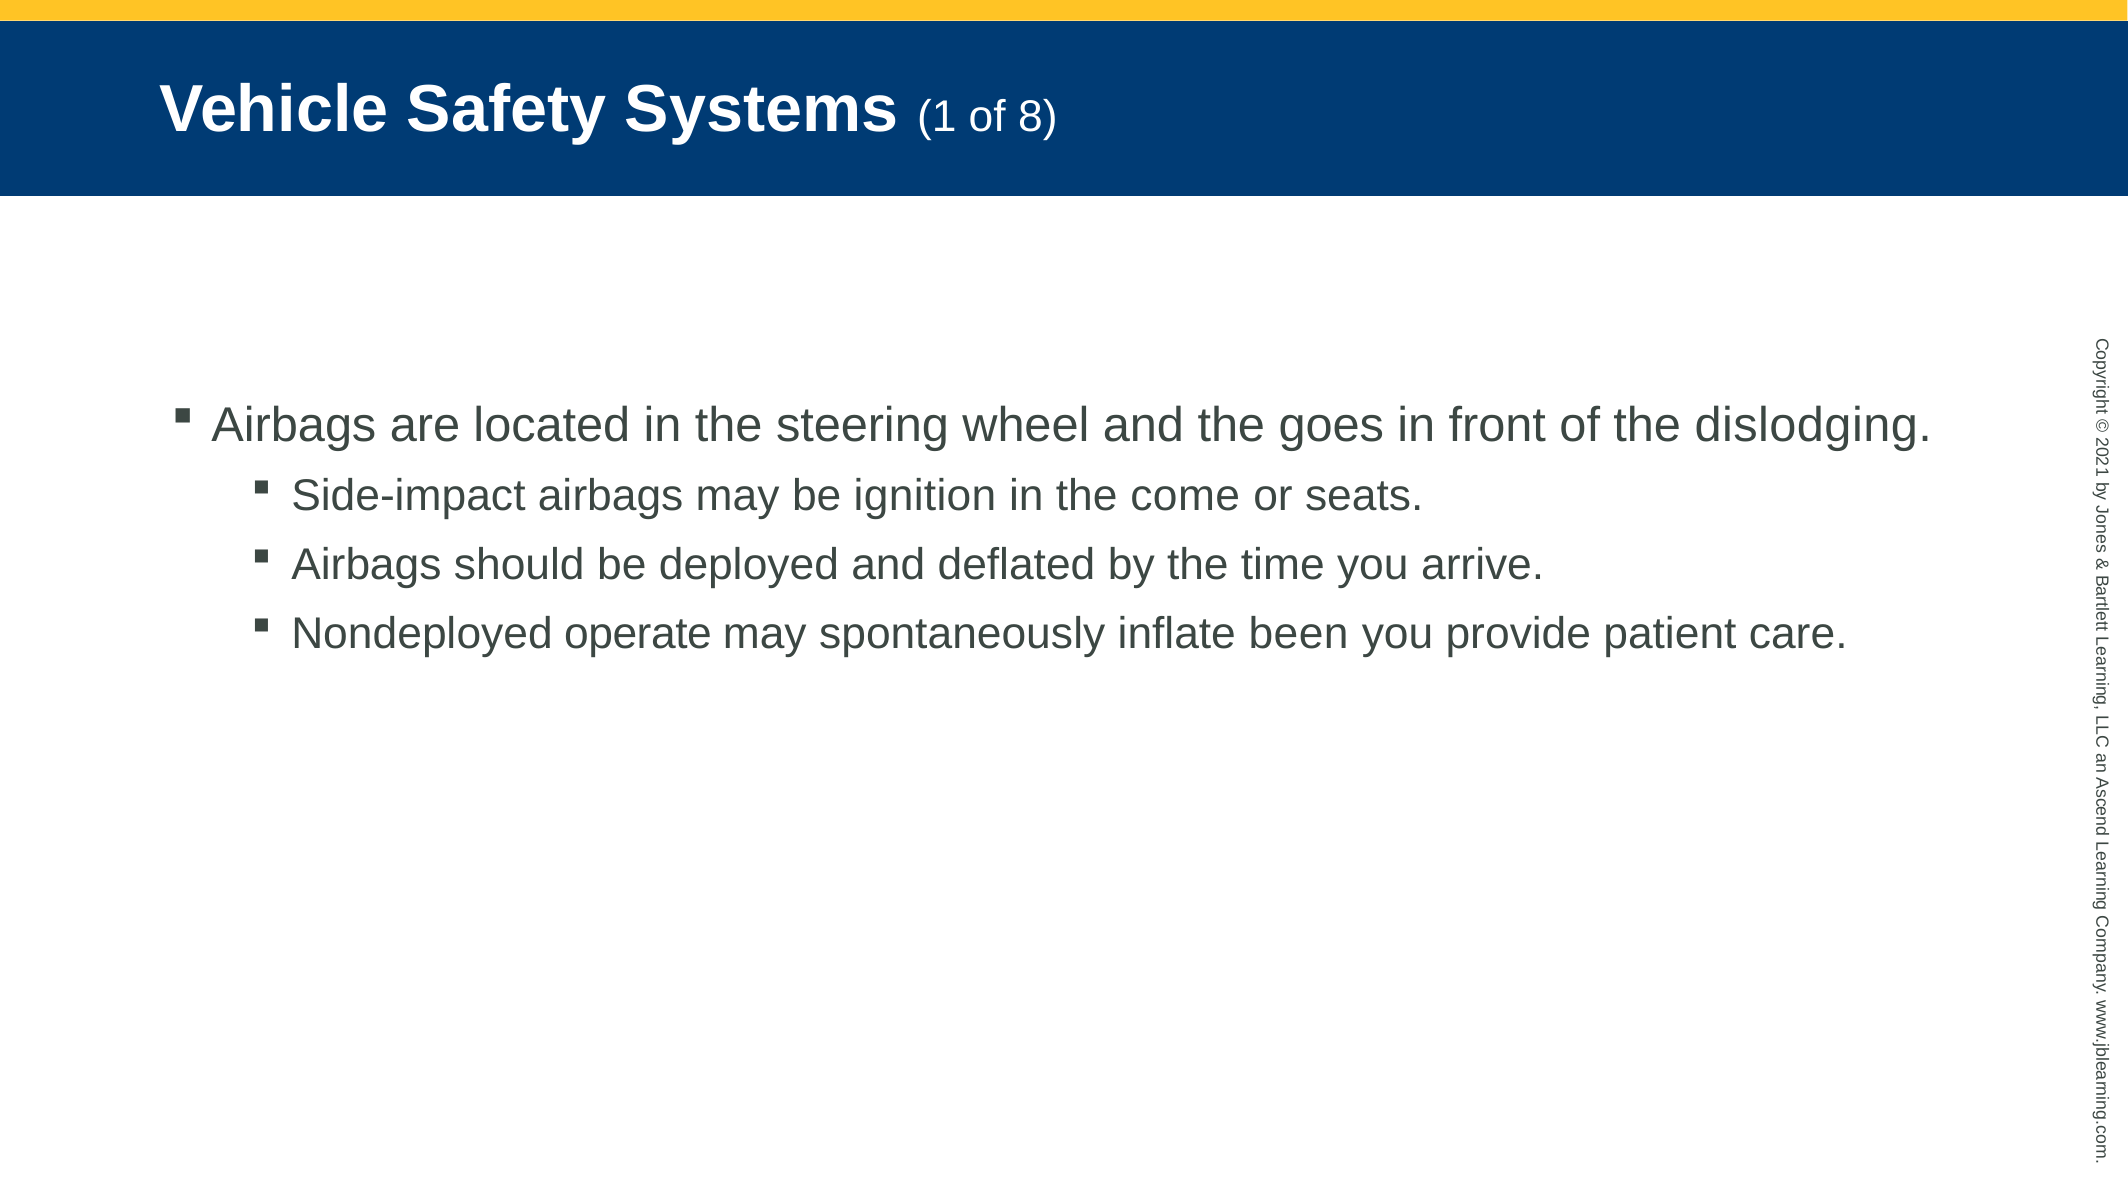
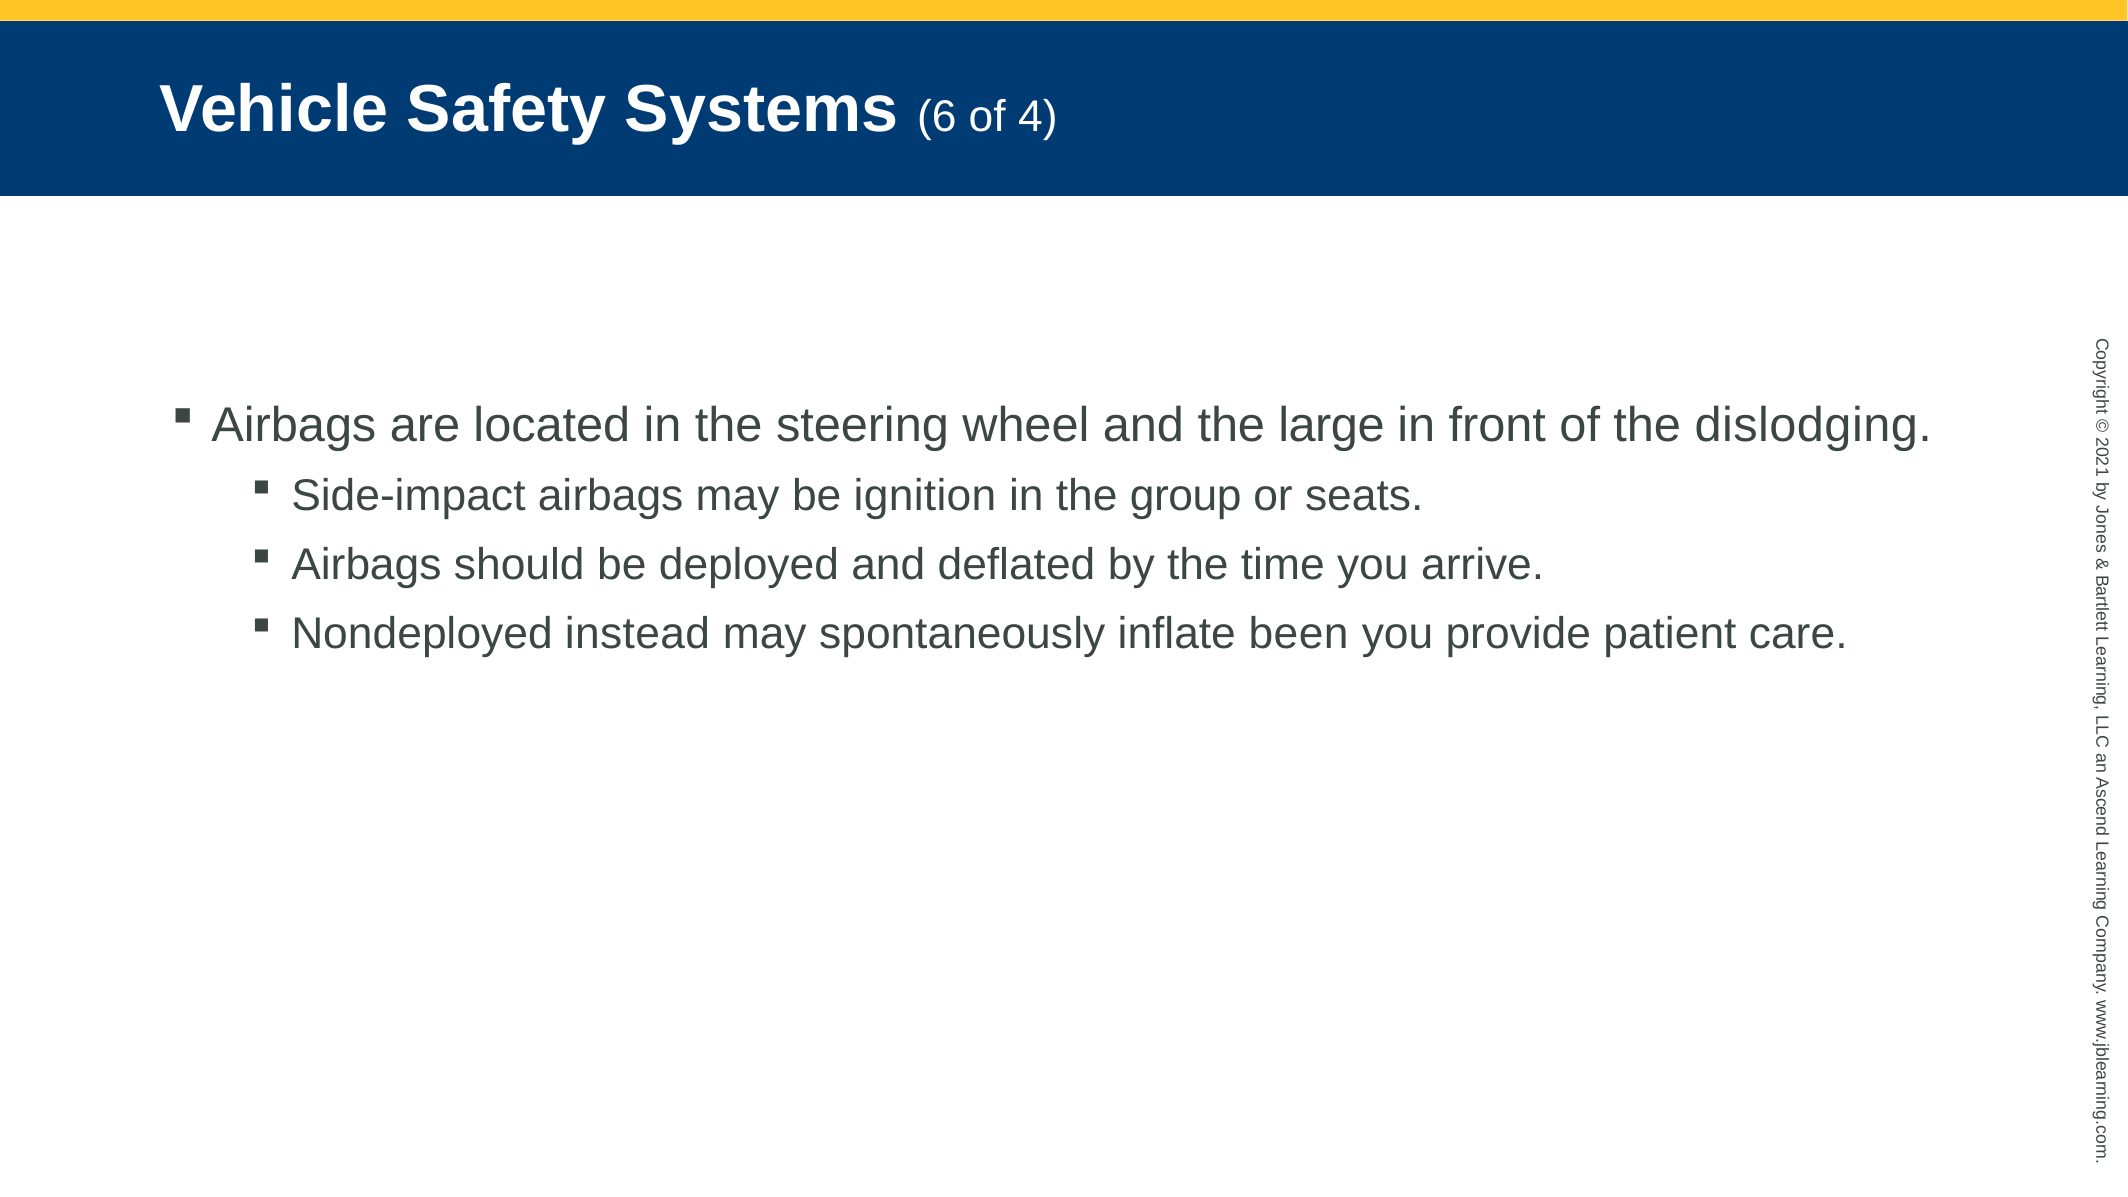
Systems 1: 1 -> 6
8: 8 -> 4
goes: goes -> large
come: come -> group
operate: operate -> instead
